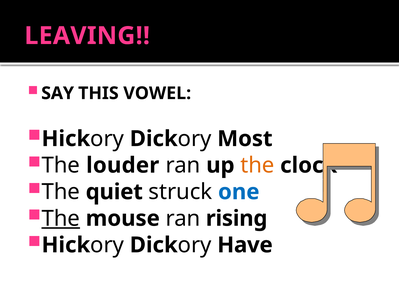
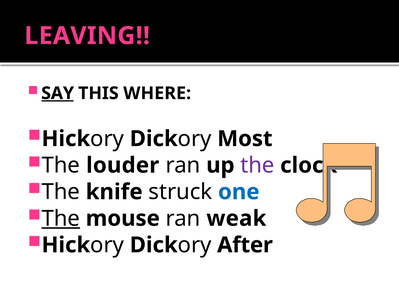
SAY underline: none -> present
VOWEL: VOWEL -> WHERE
the at (257, 165) colour: orange -> purple
quiet: quiet -> knife
rising: rising -> weak
Have: Have -> After
